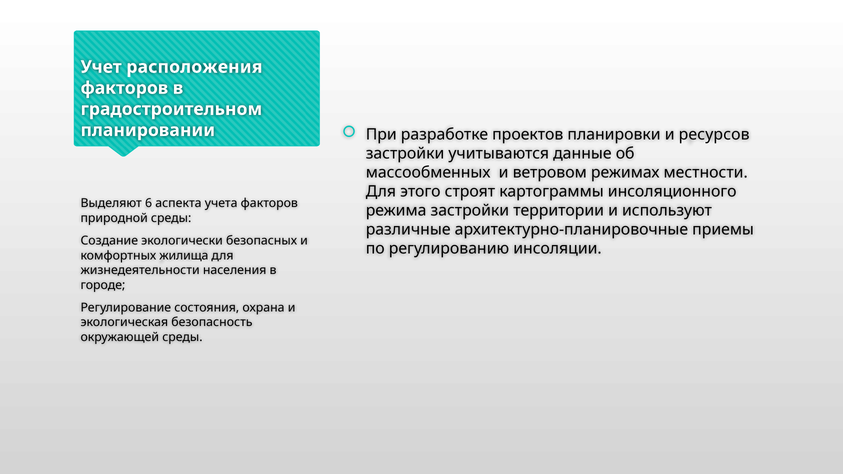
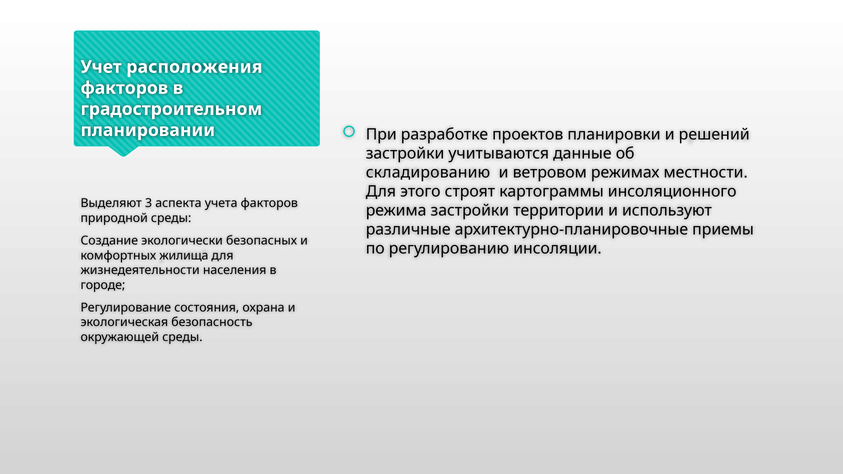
ресурсов: ресурсов -> решений
массообменных: массообменных -> складированию
6: 6 -> 3
